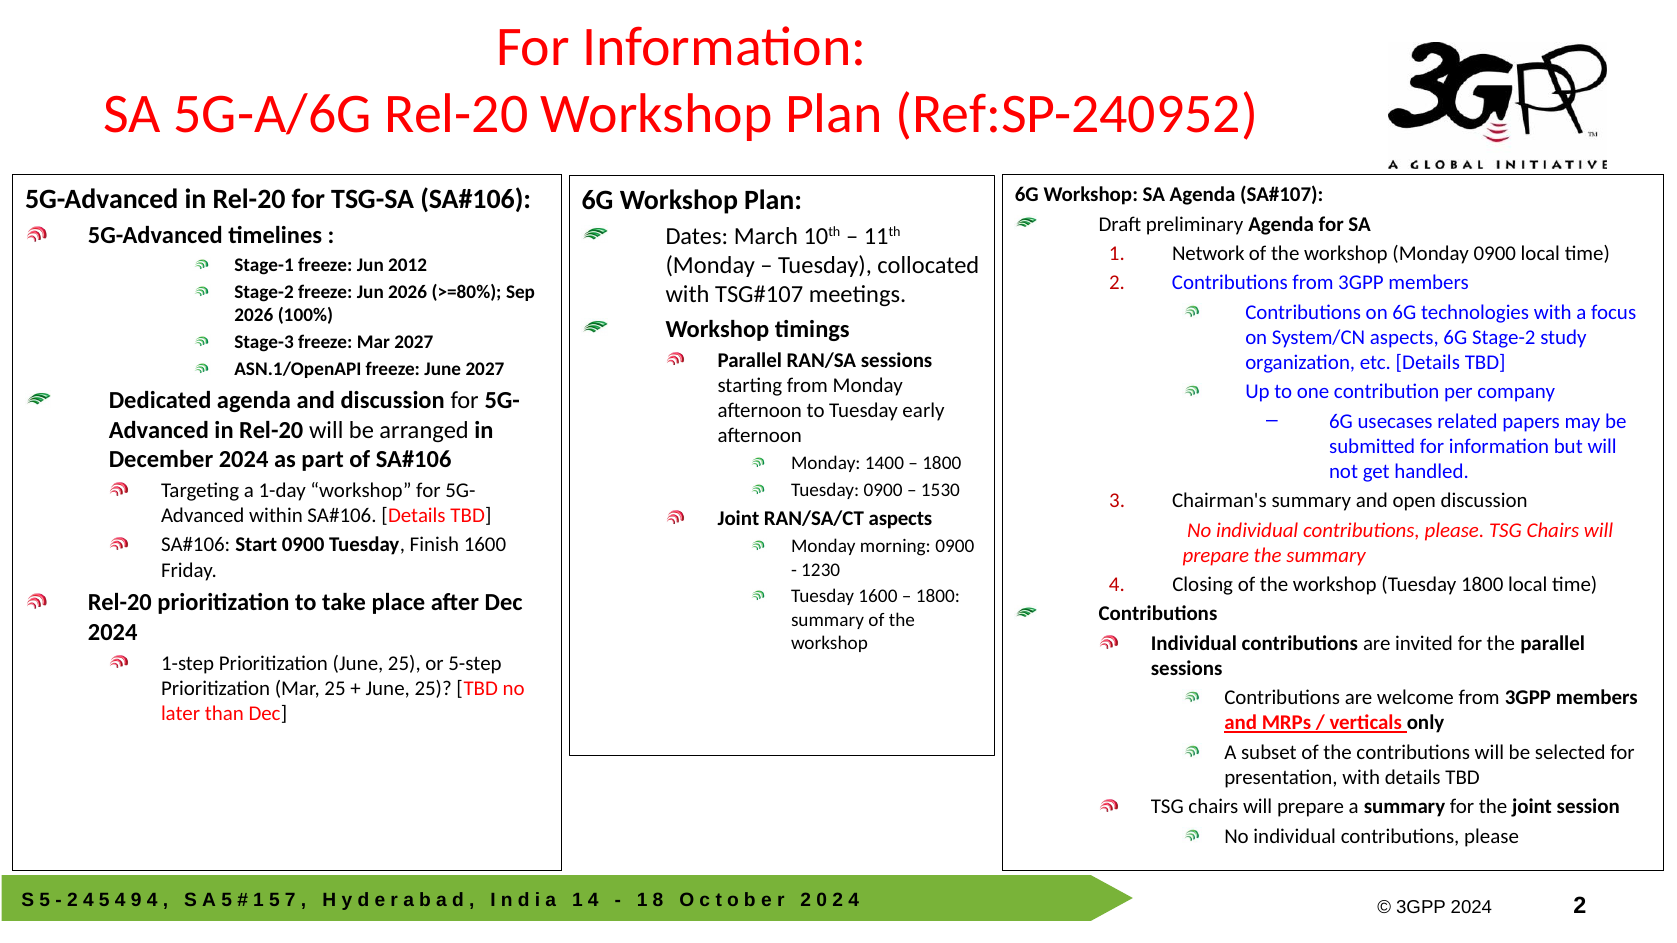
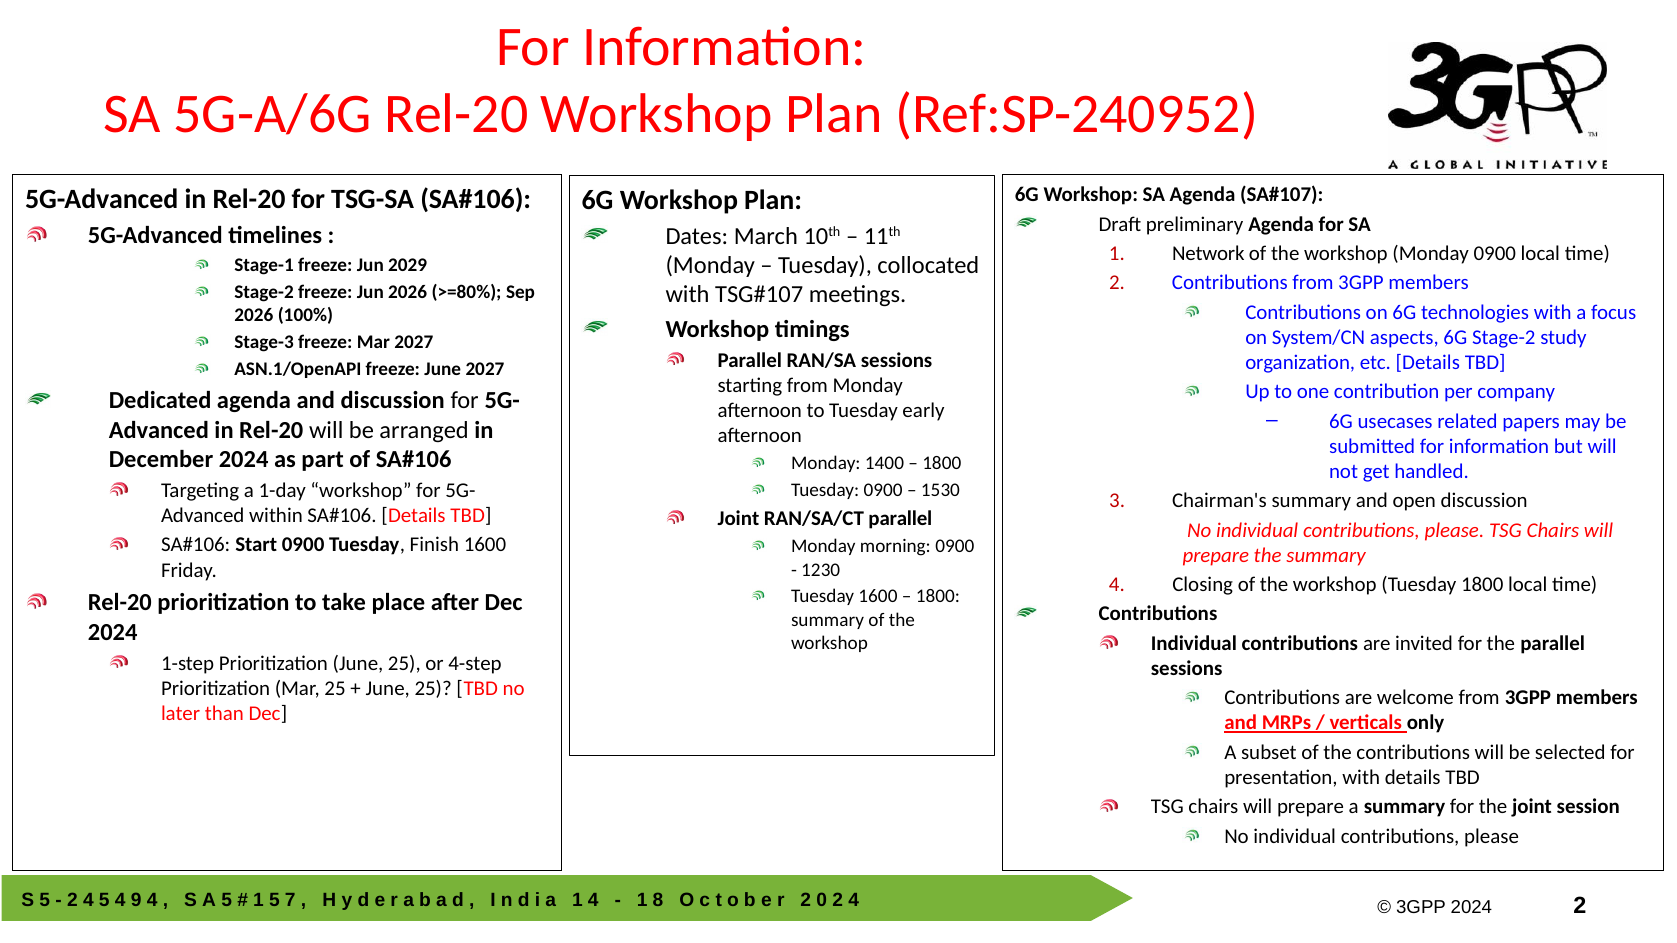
Jun 2012: 2012 -> 2029
RAN/SA/CT aspects: aspects -> parallel
5-step: 5-step -> 4-step
